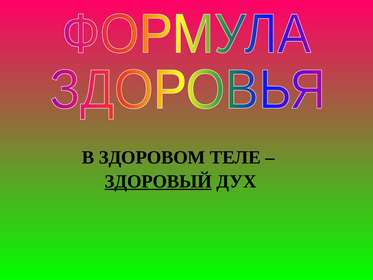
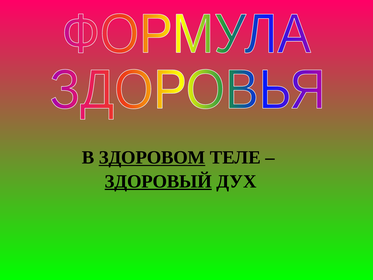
ЗДОРОВОМ underline: none -> present
